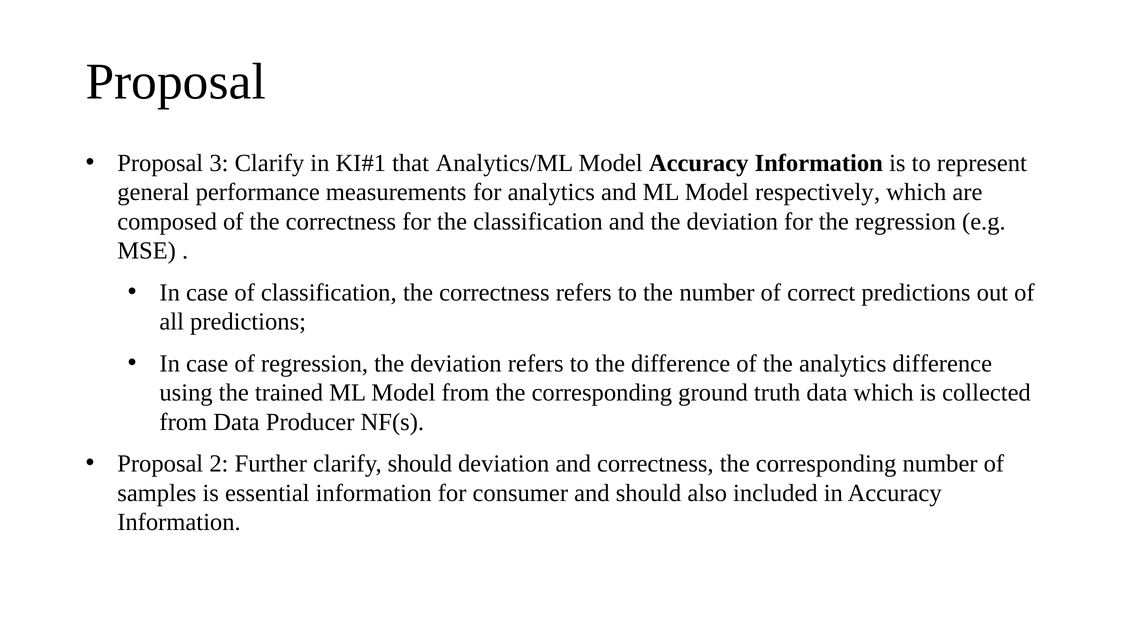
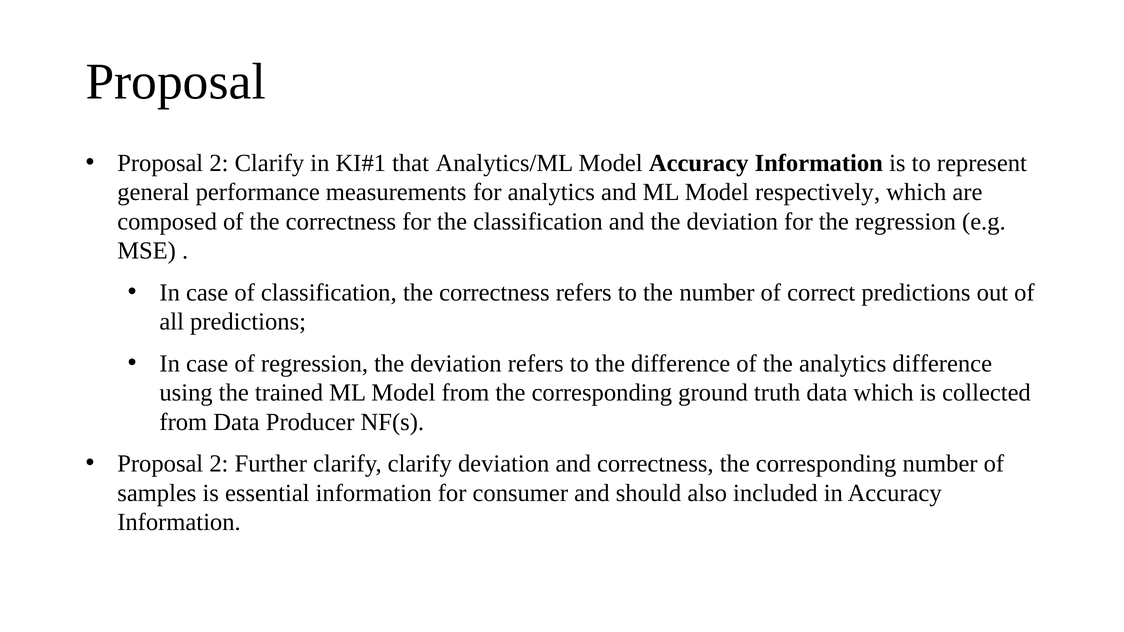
3 at (219, 163): 3 -> 2
clarify should: should -> clarify
